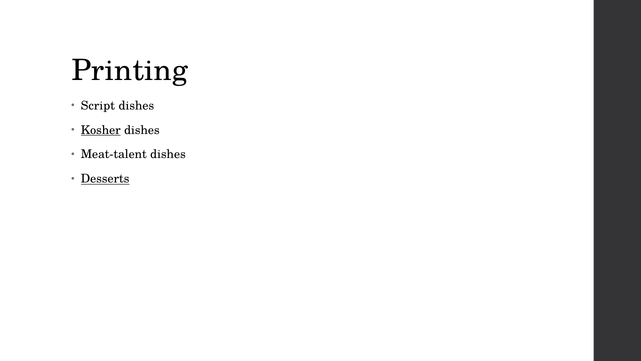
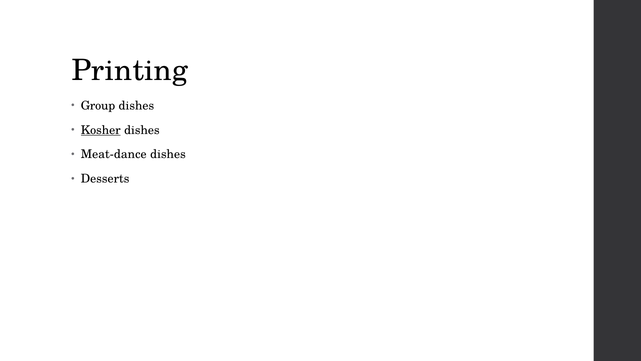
Script: Script -> Group
Meat-talent: Meat-talent -> Meat-dance
Desserts underline: present -> none
